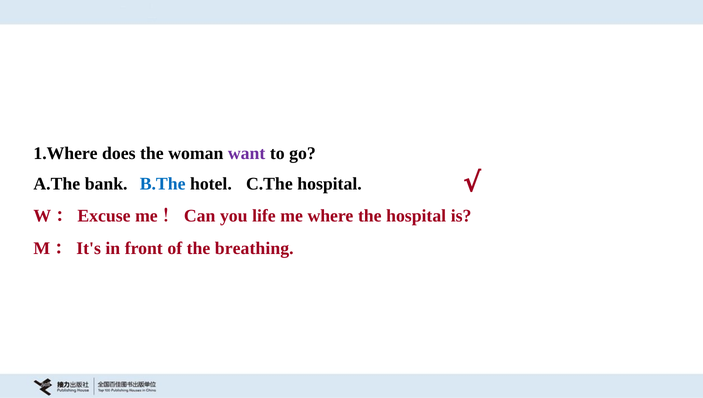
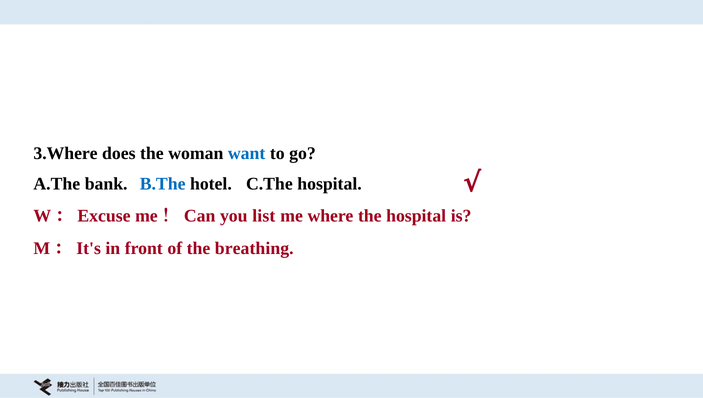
1.Where: 1.Where -> 3.Where
want colour: purple -> blue
life: life -> list
